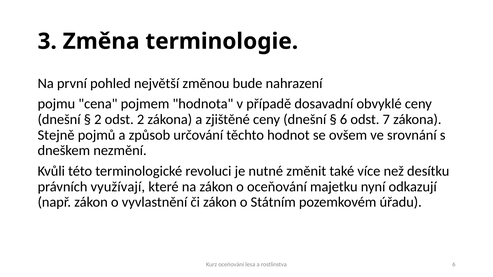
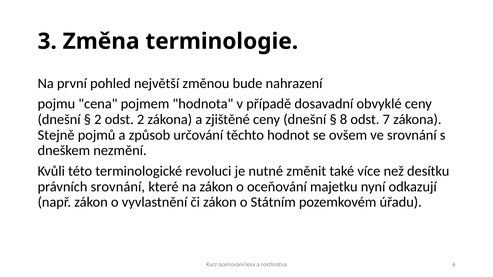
6 at (344, 120): 6 -> 8
právních využívají: využívají -> srovnání
